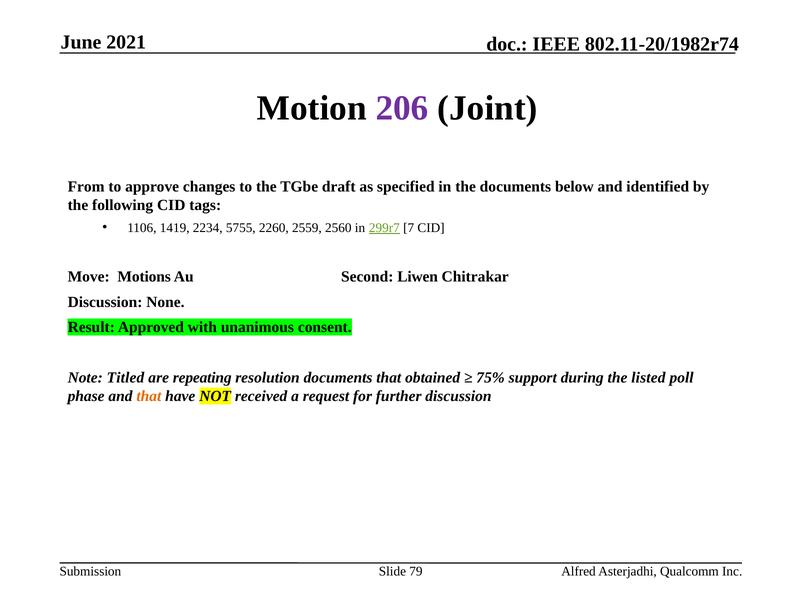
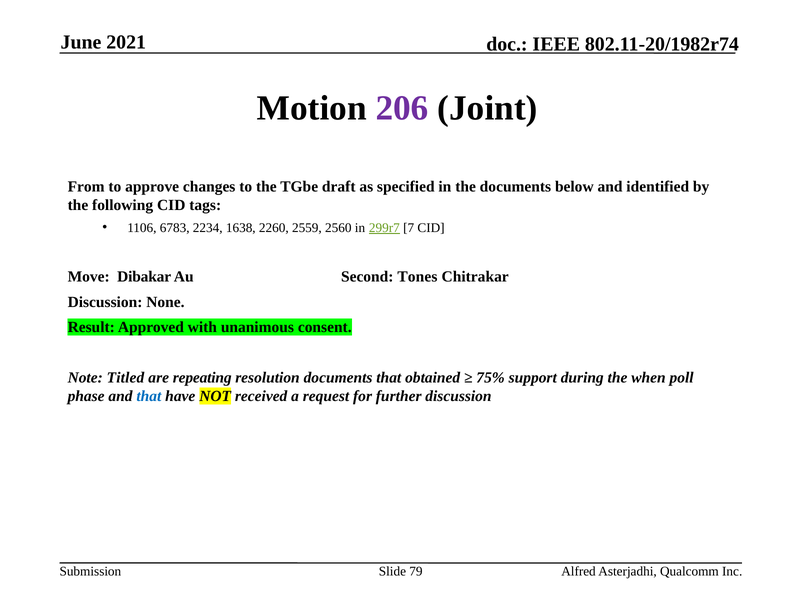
1419: 1419 -> 6783
5755: 5755 -> 1638
Motions: Motions -> Dibakar
Liwen: Liwen -> Tones
listed: listed -> when
that at (149, 396) colour: orange -> blue
